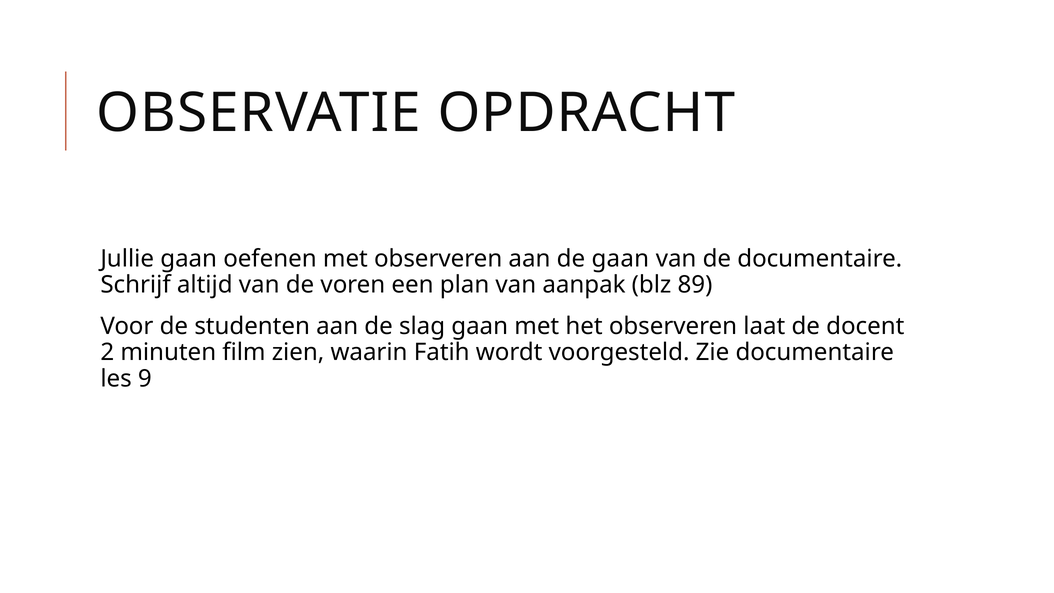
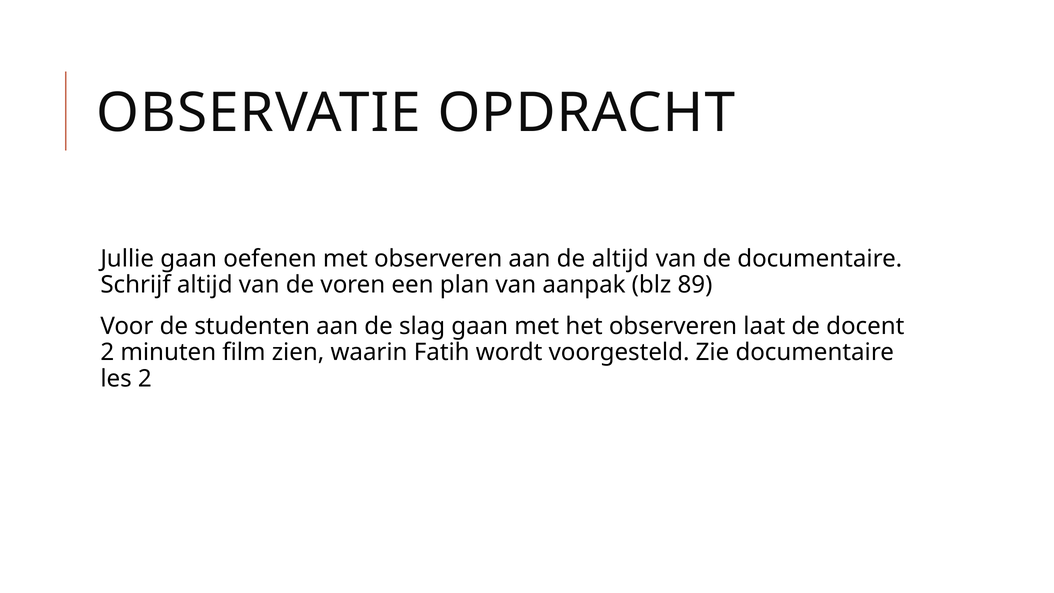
de gaan: gaan -> altijd
les 9: 9 -> 2
